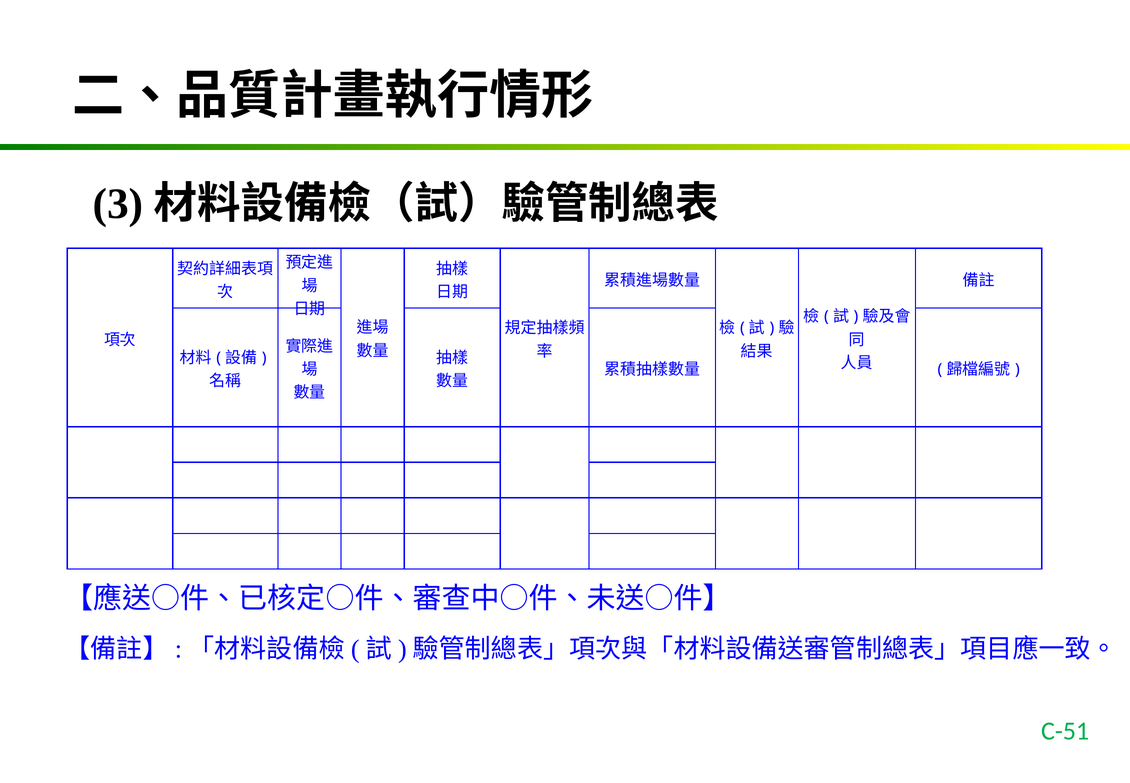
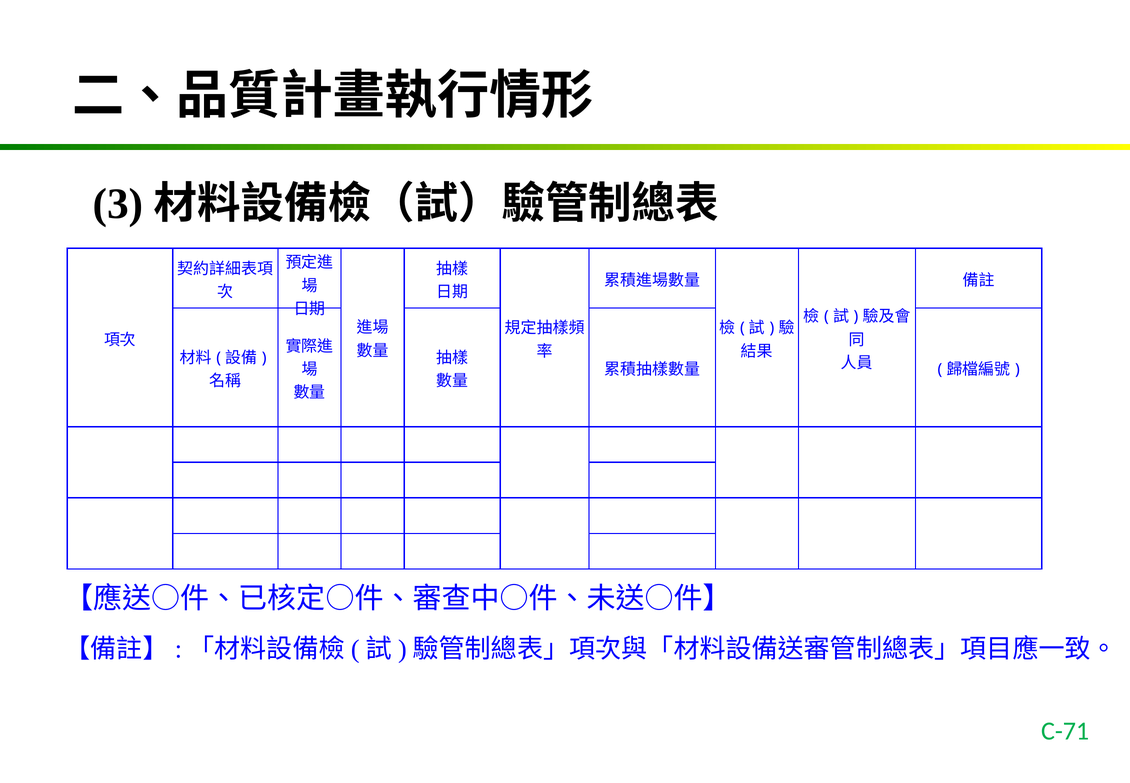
C-51: C-51 -> C-71
